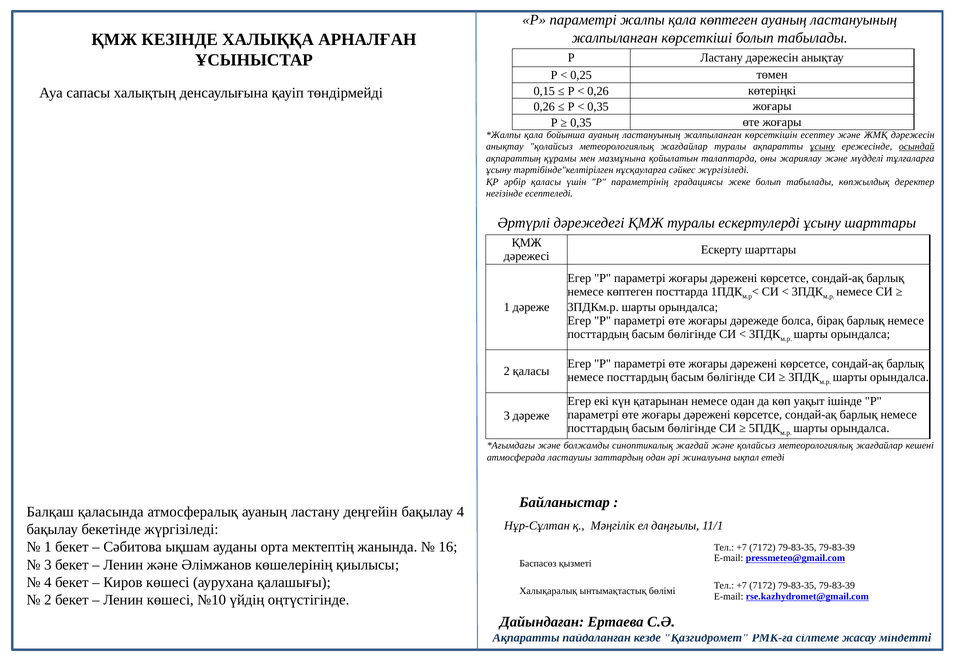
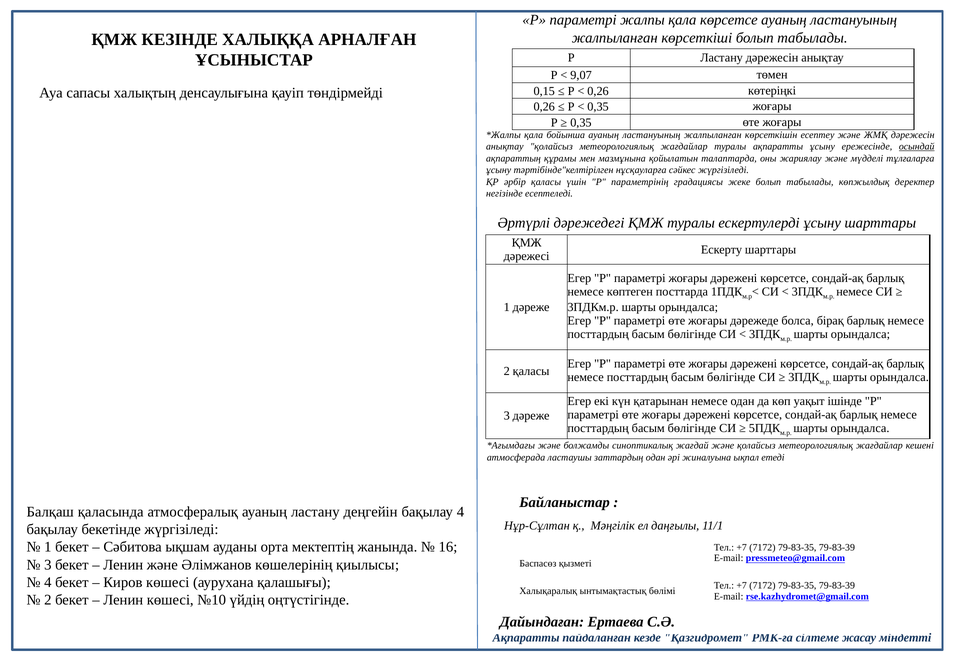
қала көптеген: көптеген -> көрсетсе
0,25: 0,25 -> 9,07
ұсыну at (822, 147) underline: present -> none
